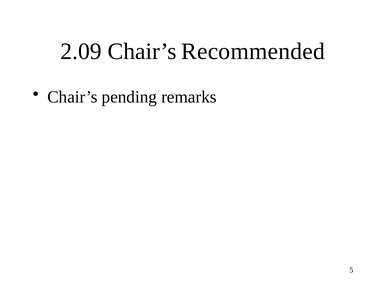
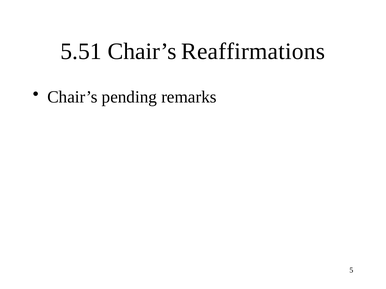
2.09: 2.09 -> 5.51
Recommended: Recommended -> Reaffirmations
